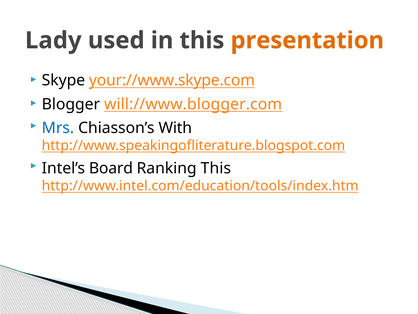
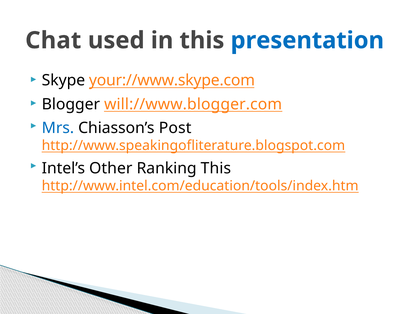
Lady: Lady -> Chat
presentation colour: orange -> blue
With: With -> Post
Board: Board -> Other
